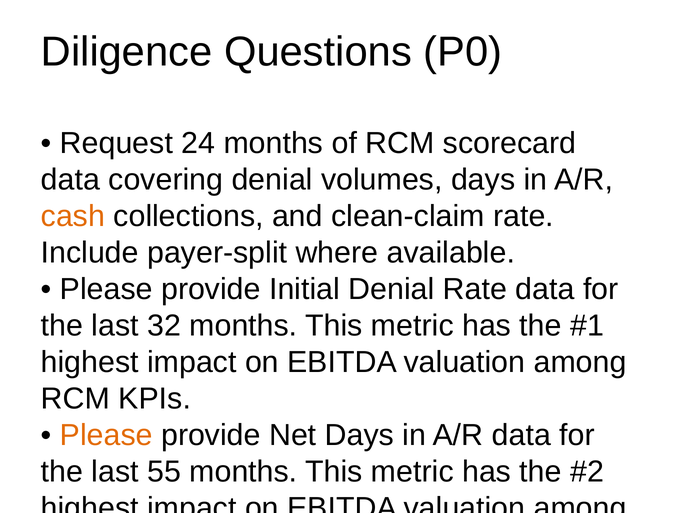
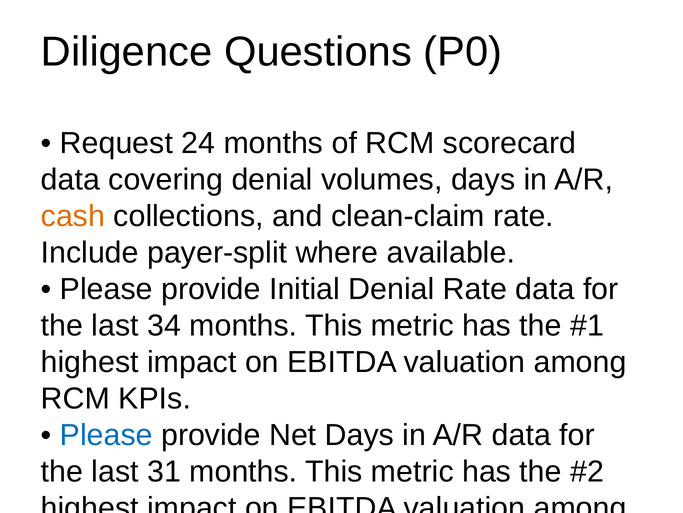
32: 32 -> 34
Please at (106, 435) colour: orange -> blue
55: 55 -> 31
